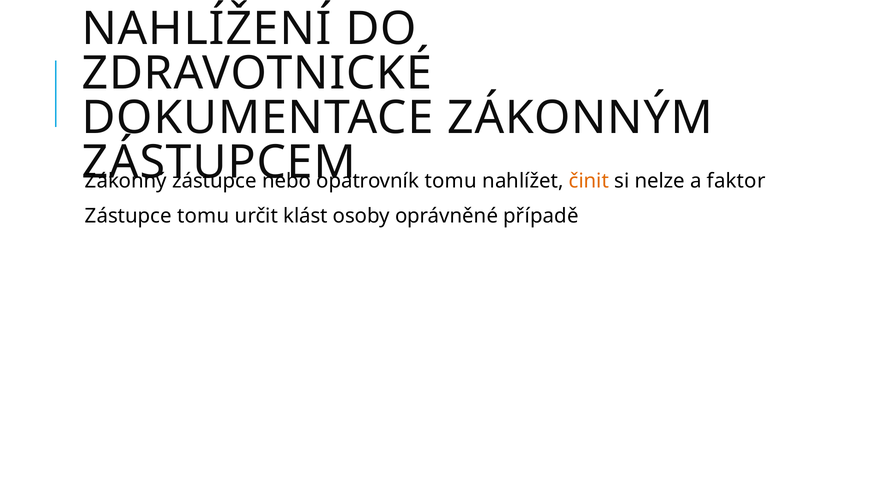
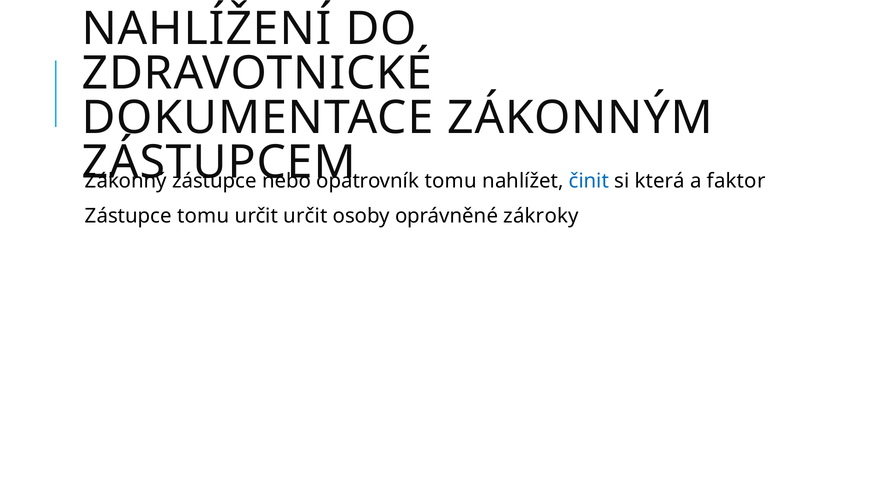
činit colour: orange -> blue
nelze: nelze -> která
určit klást: klást -> určit
případě: případě -> zákroky
